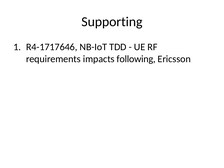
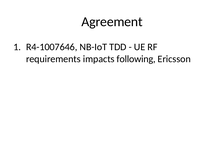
Supporting: Supporting -> Agreement
R4-1717646: R4-1717646 -> R4-1007646
